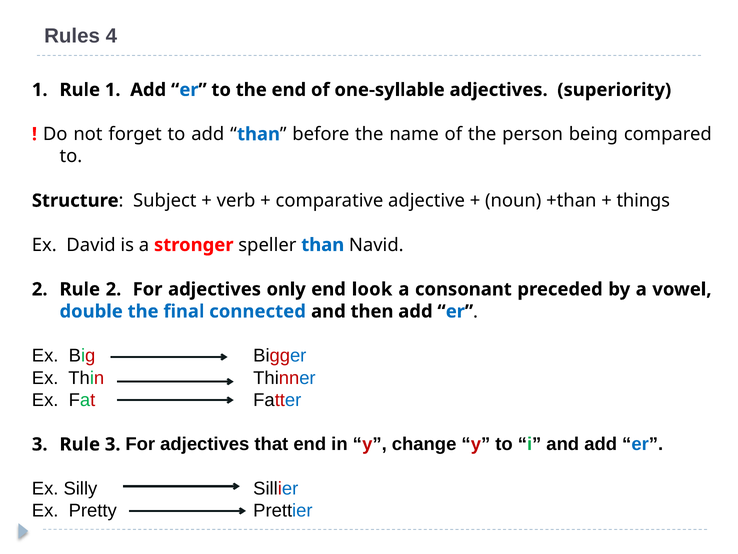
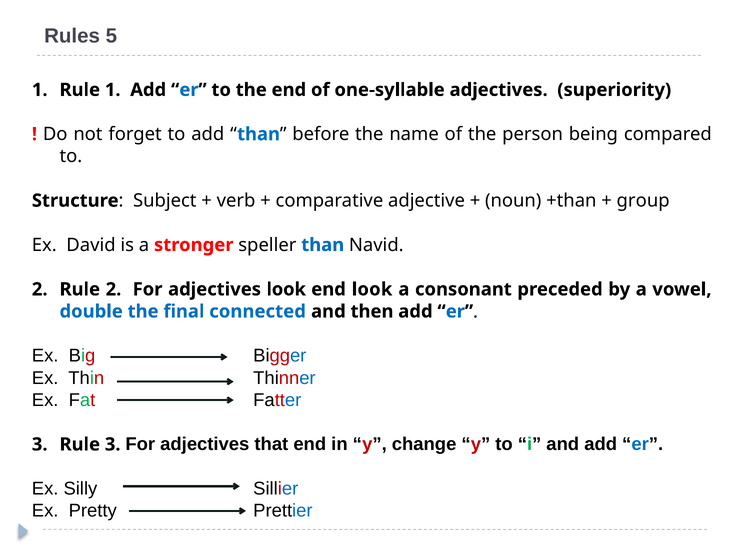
4: 4 -> 5
things: things -> group
adjectives only: only -> look
